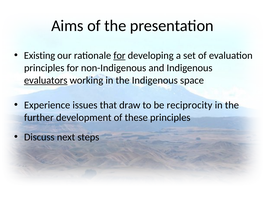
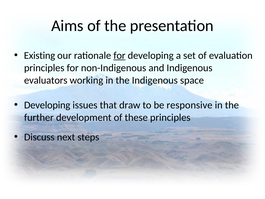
evaluators underline: present -> none
Experience at (47, 105): Experience -> Developing
reciprocity: reciprocity -> responsive
